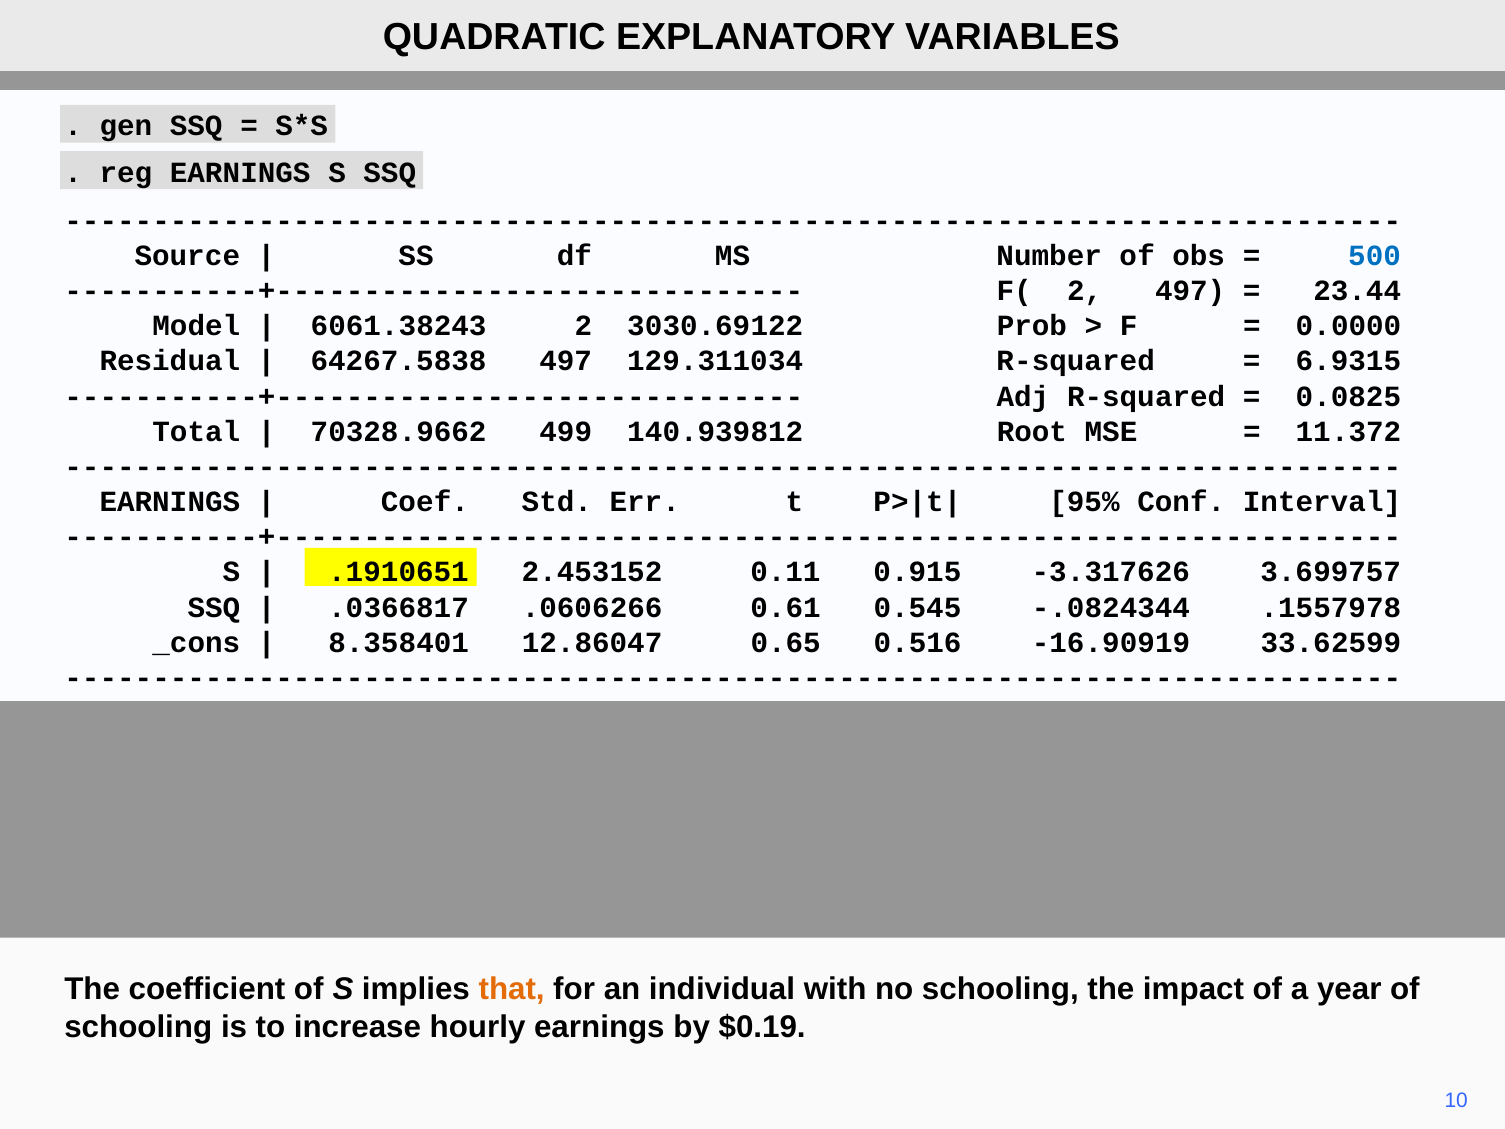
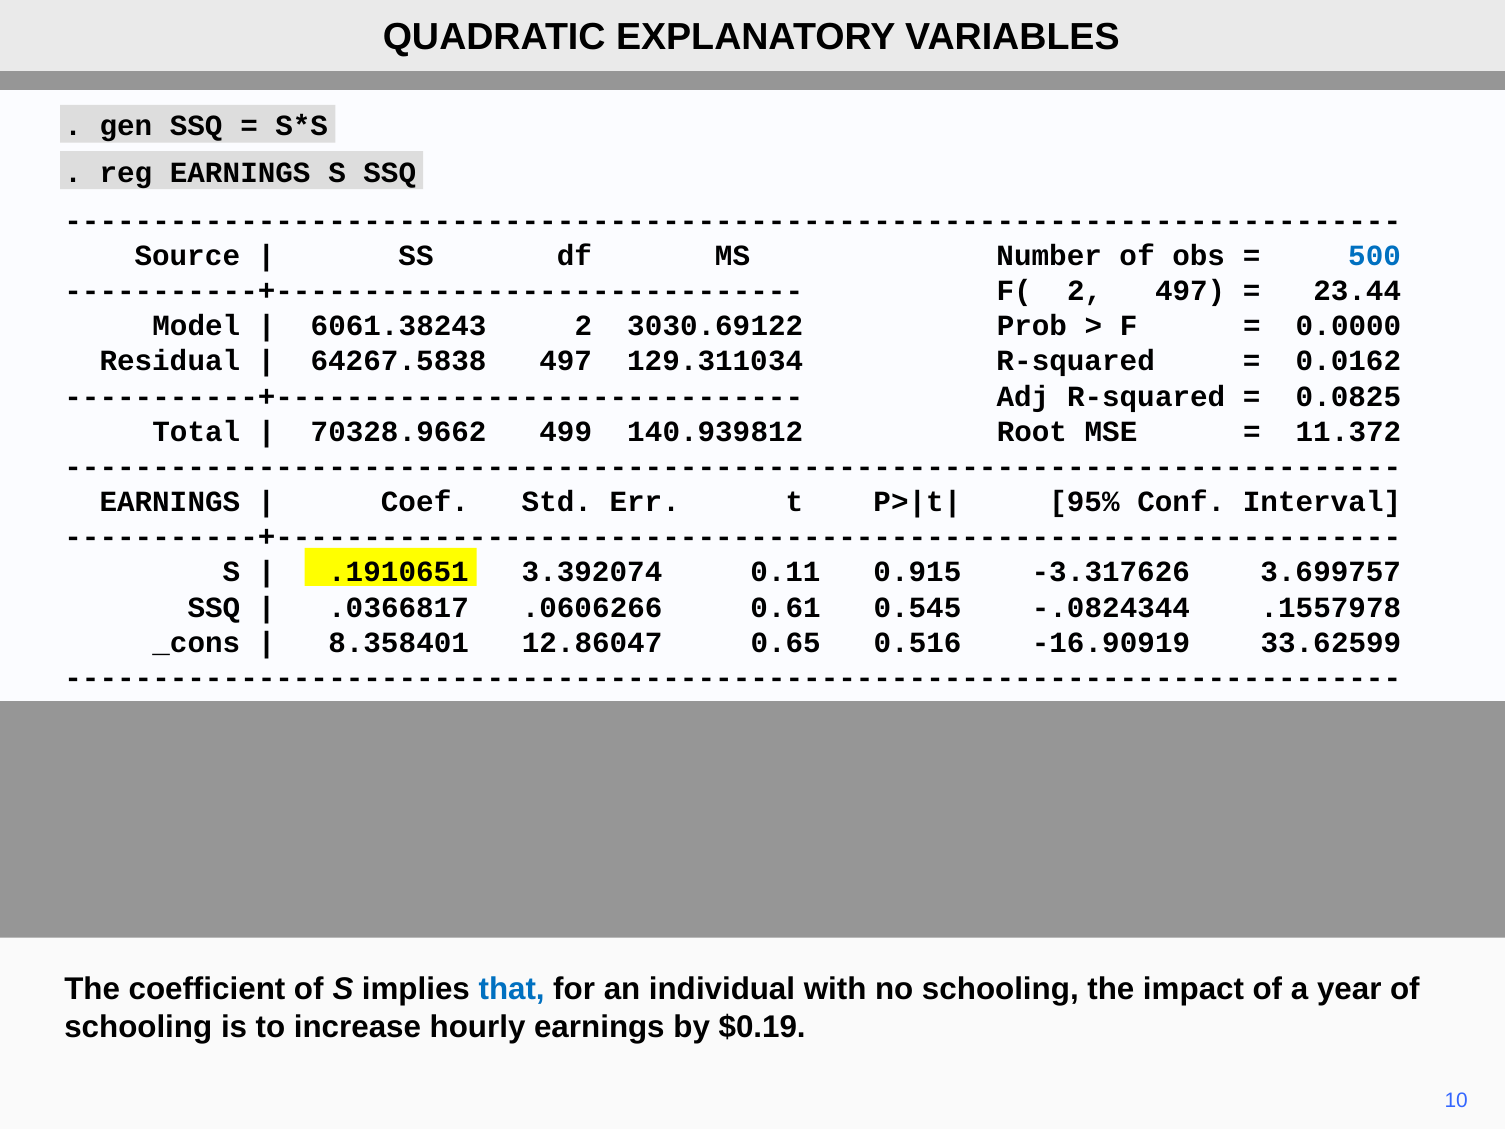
6.9315: 6.9315 -> 0.0162
2.453152: 2.453152 -> 3.392074
that colour: orange -> blue
